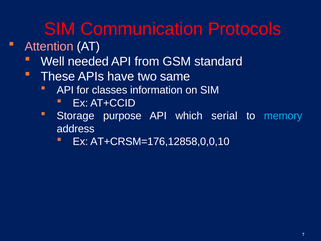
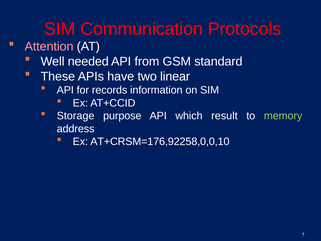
same: same -> linear
classes: classes -> records
serial: serial -> result
memory colour: light blue -> light green
AT+CRSM=176,12858,0,0,10: AT+CRSM=176,12858,0,0,10 -> AT+CRSM=176,92258,0,0,10
